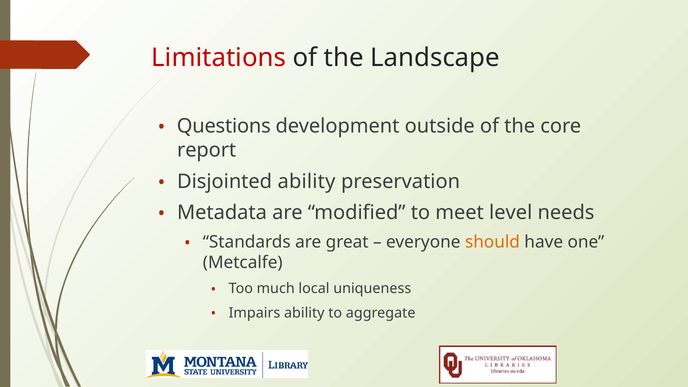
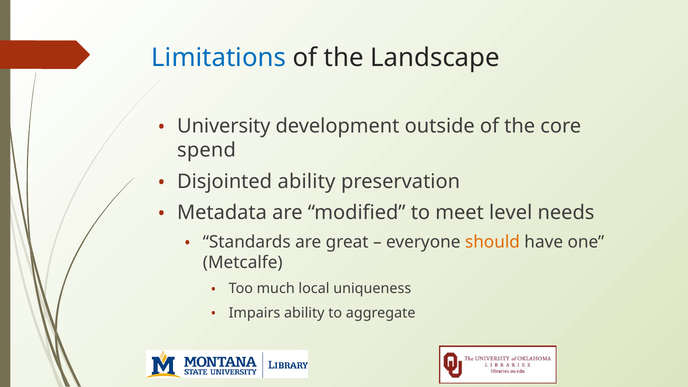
Limitations colour: red -> blue
Questions: Questions -> University
report: report -> spend
